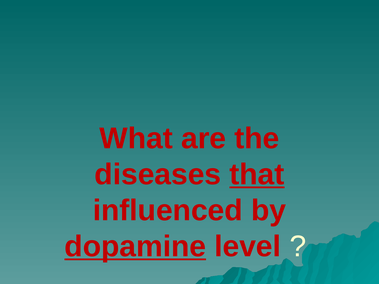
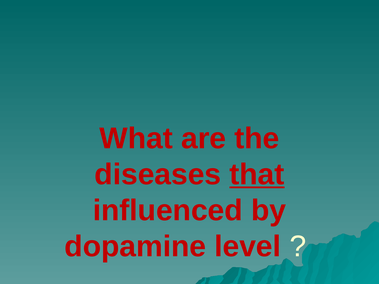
dopamine underline: present -> none
